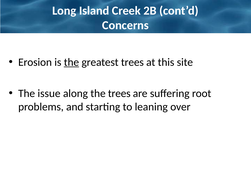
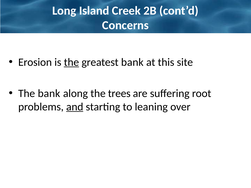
greatest trees: trees -> bank
The issue: issue -> bank
and underline: none -> present
